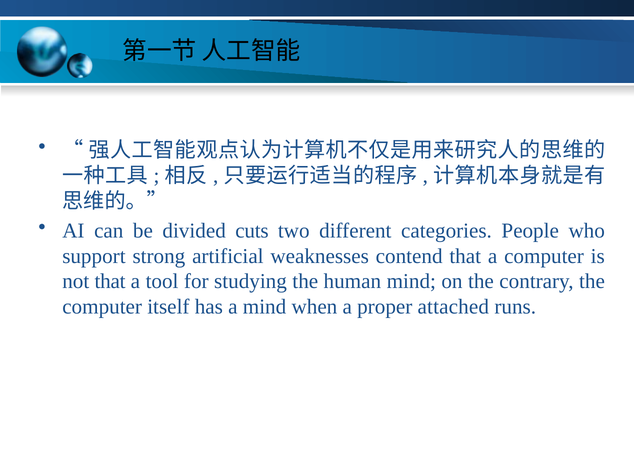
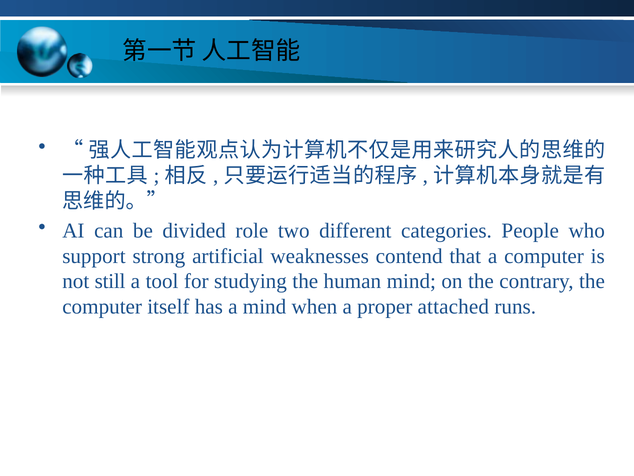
cuts: cuts -> role
not that: that -> still
